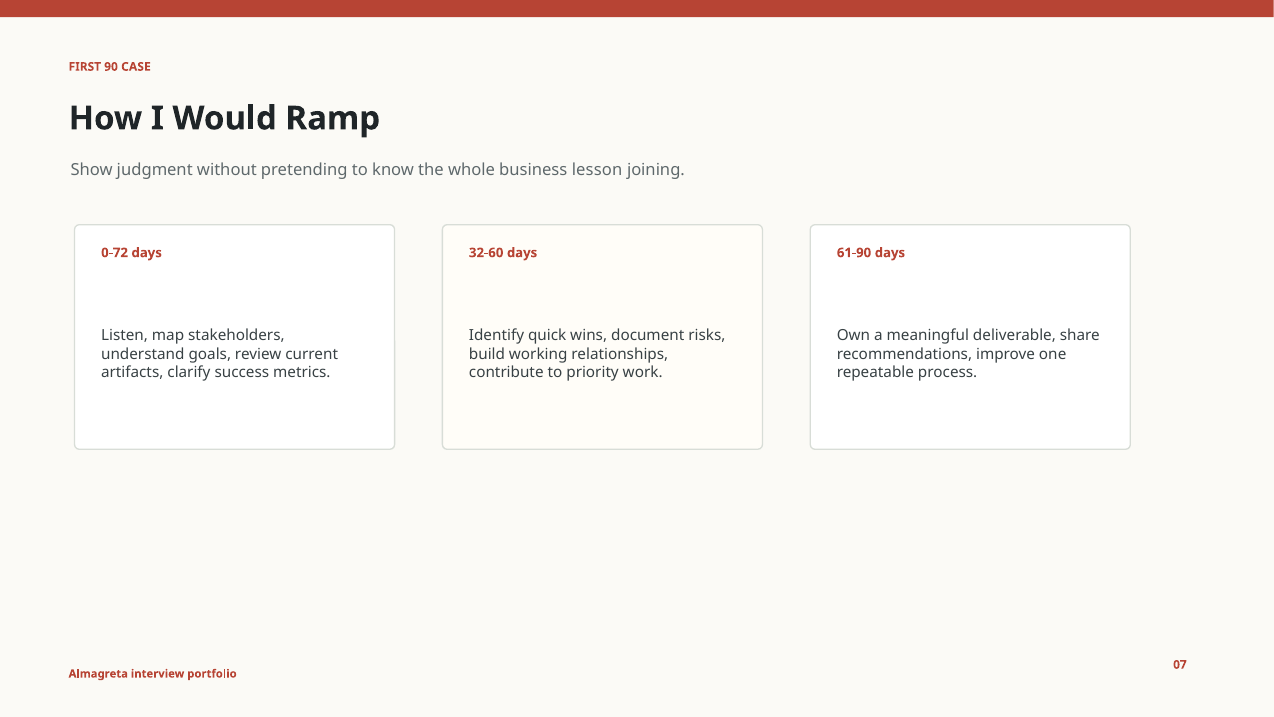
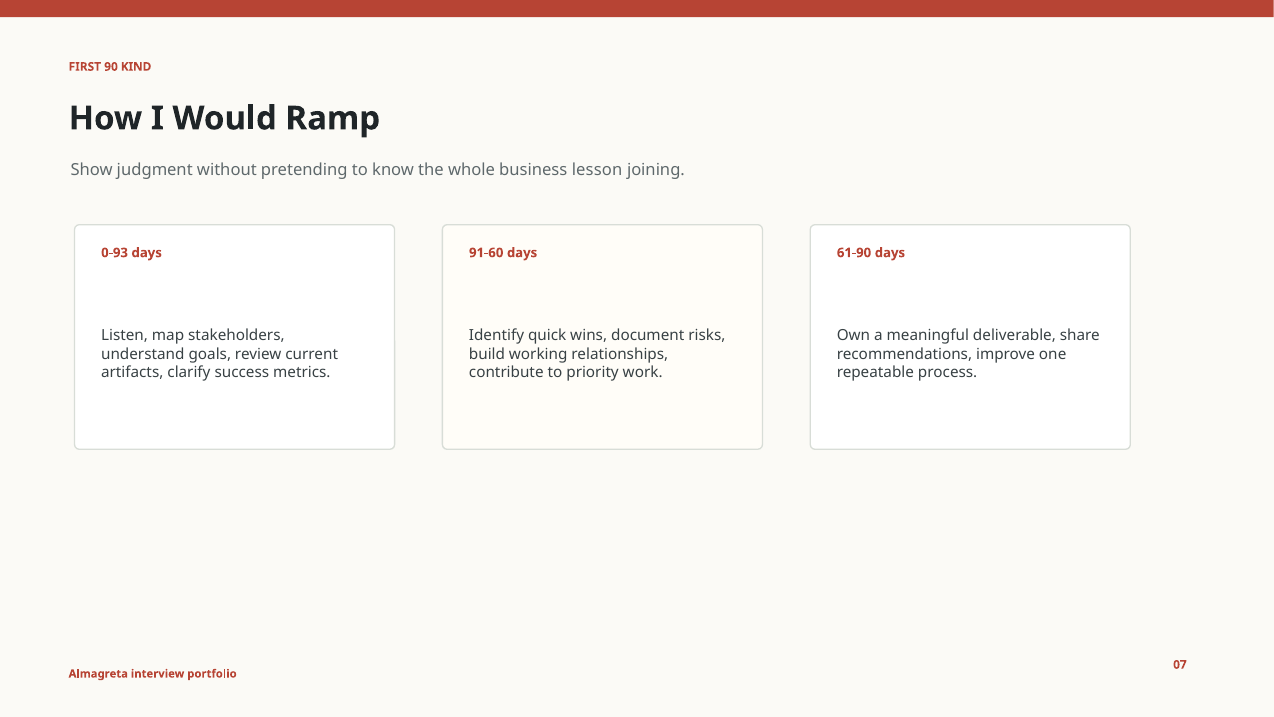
CASE: CASE -> KIND
0-72: 0-72 -> 0-93
32-60: 32-60 -> 91-60
